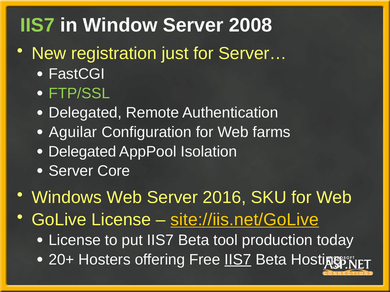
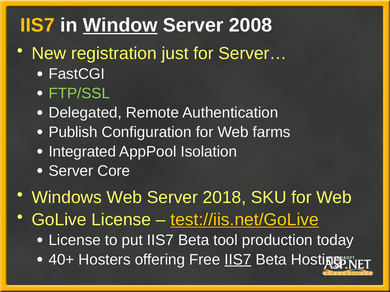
IIS7 at (37, 25) colour: light green -> yellow
Window underline: none -> present
Aguilar: Aguilar -> Publish
Delegated at (82, 152): Delegated -> Integrated
2016: 2016 -> 2018
site://iis.net/GoLive: site://iis.net/GoLive -> test://iis.net/GoLive
20+: 20+ -> 40+
